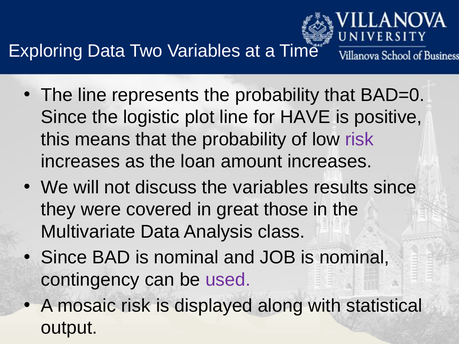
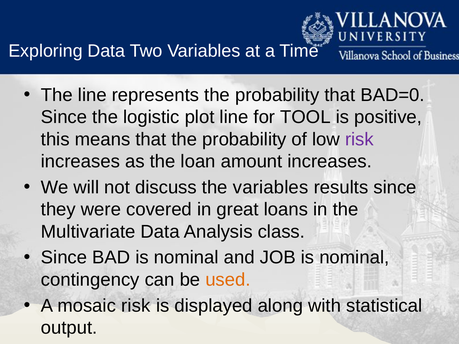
HAVE: HAVE -> TOOL
those: those -> loans
used colour: purple -> orange
